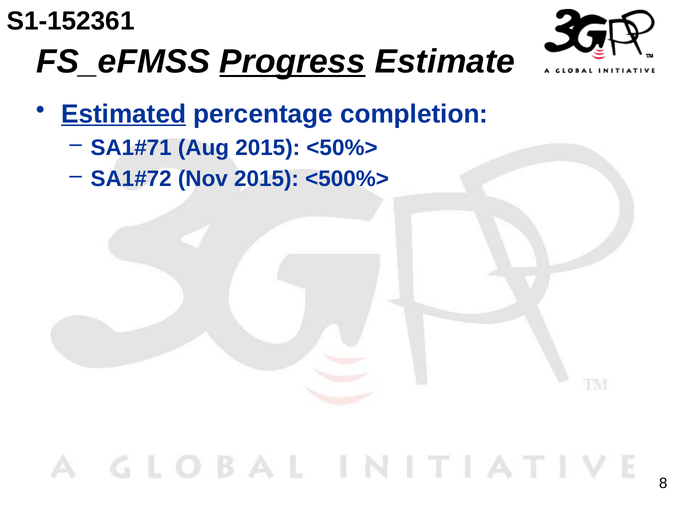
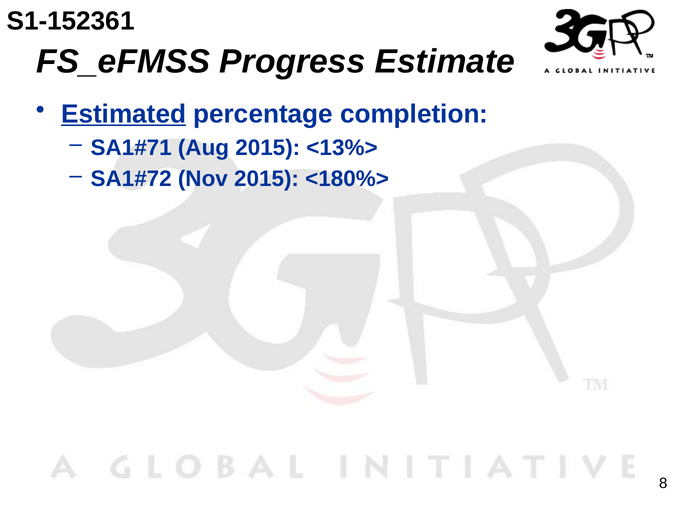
Progress underline: present -> none
<50%>: <50%> -> <13%>
<500%>: <500%> -> <180%>
